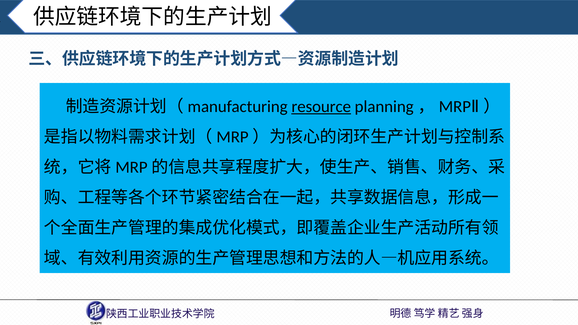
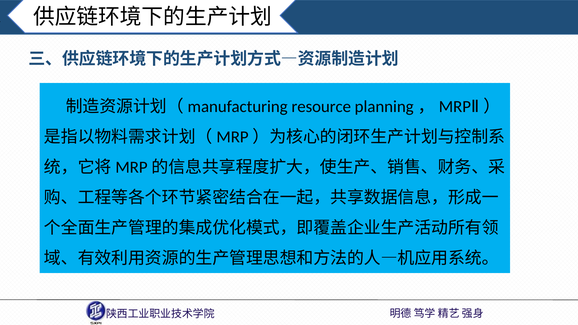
resource underline: present -> none
